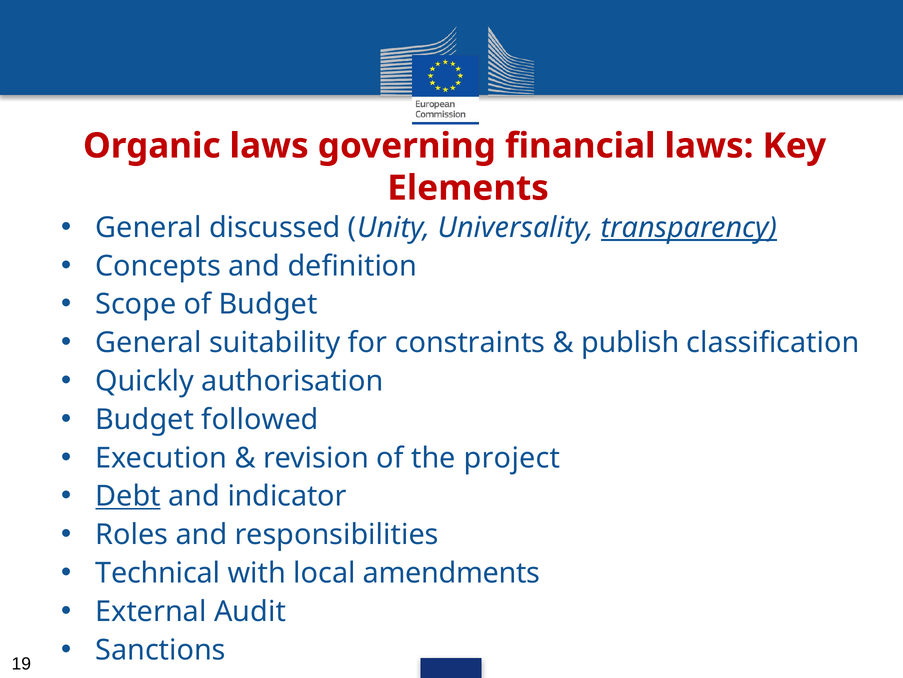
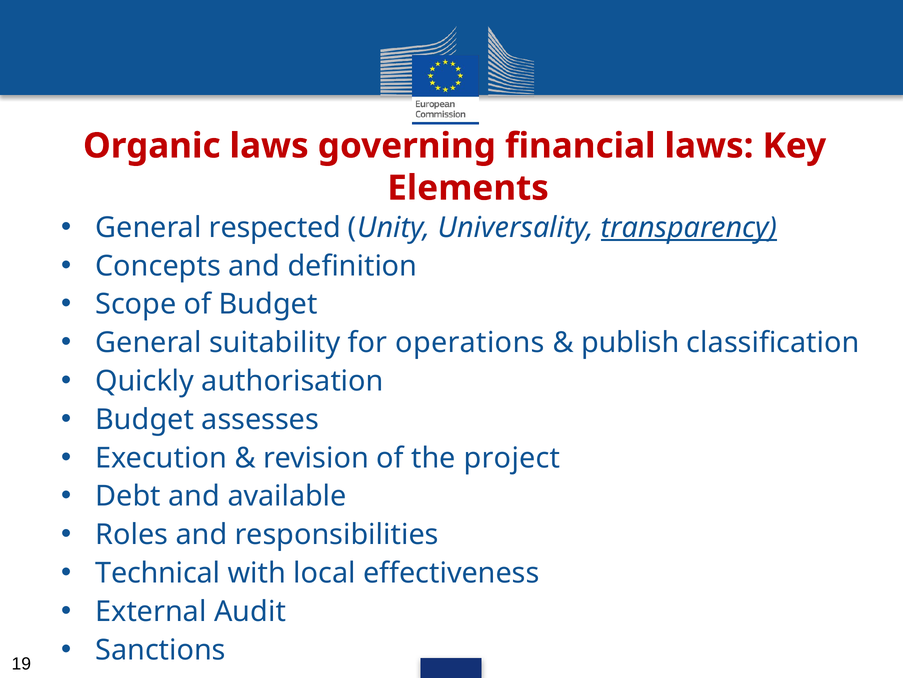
discussed: discussed -> respected
constraints: constraints -> operations
followed: followed -> assesses
Debt underline: present -> none
indicator: indicator -> available
amendments: amendments -> effectiveness
